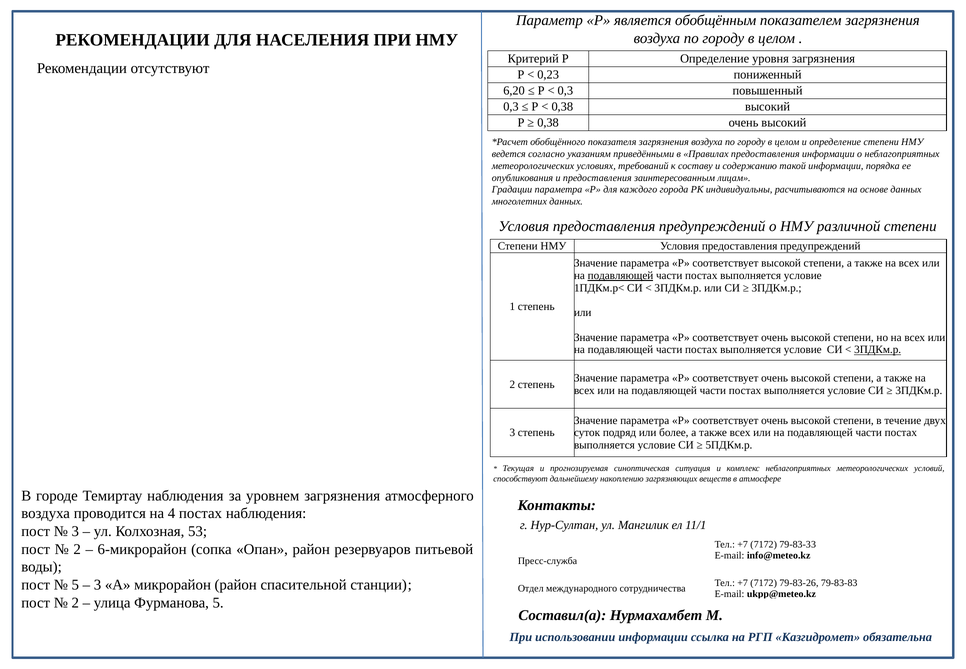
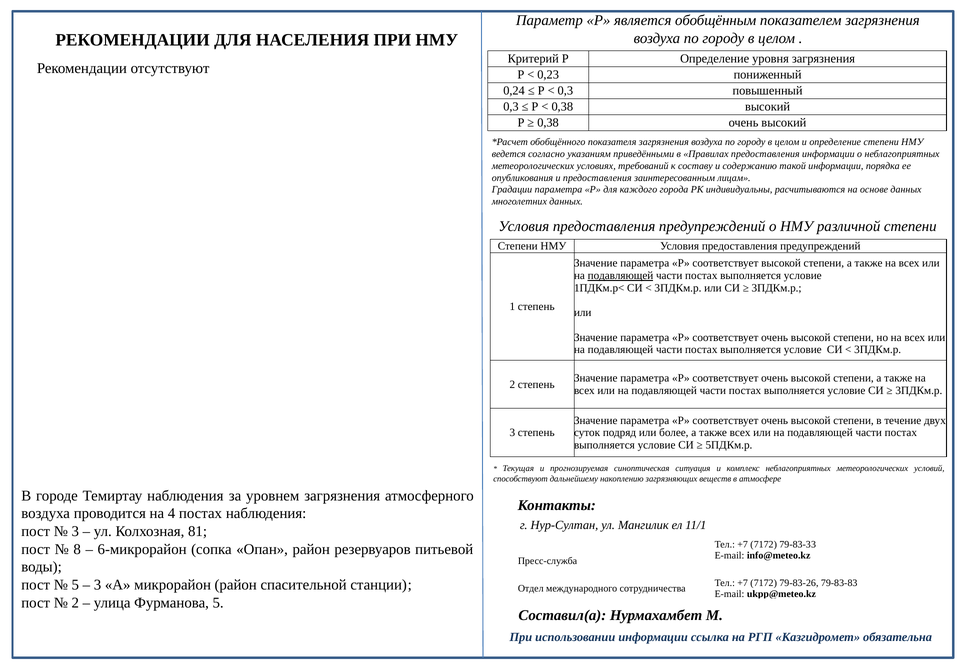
6,20: 6,20 -> 0,24
3ПДКм.р at (878, 350) underline: present -> none
53: 53 -> 81
2 at (77, 549): 2 -> 8
